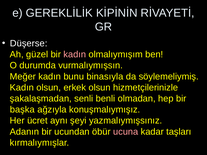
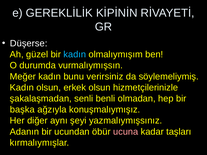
kadın at (75, 54) colour: pink -> light blue
binasıyla: binasıyla -> verirsiniz
ücret: ücret -> diğer
